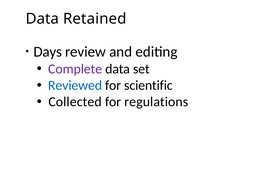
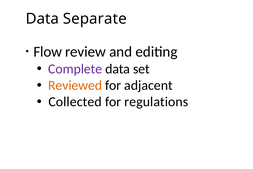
Retained: Retained -> Separate
Days: Days -> Flow
Reviewed colour: blue -> orange
scientific: scientific -> adjacent
